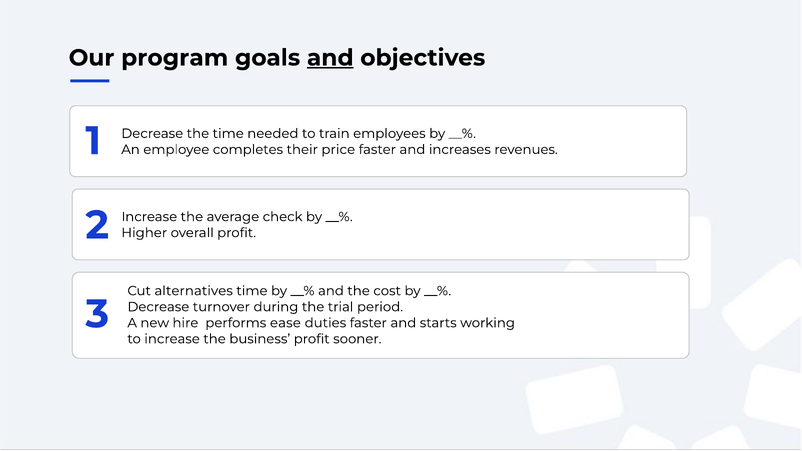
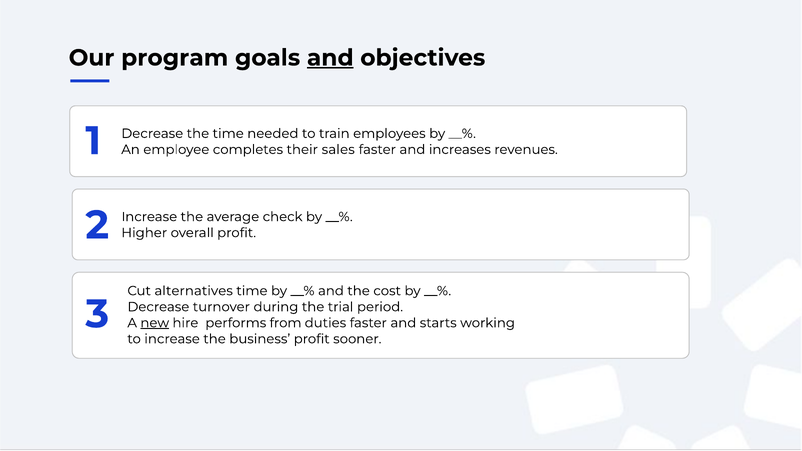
price: price -> sales
new underline: none -> present
ease: ease -> from
